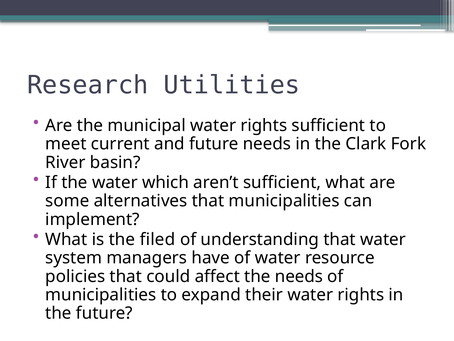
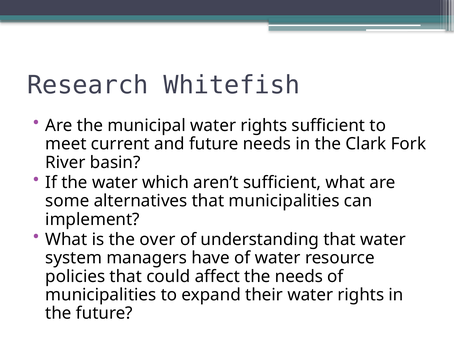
Utilities: Utilities -> Whitefish
filed: filed -> over
